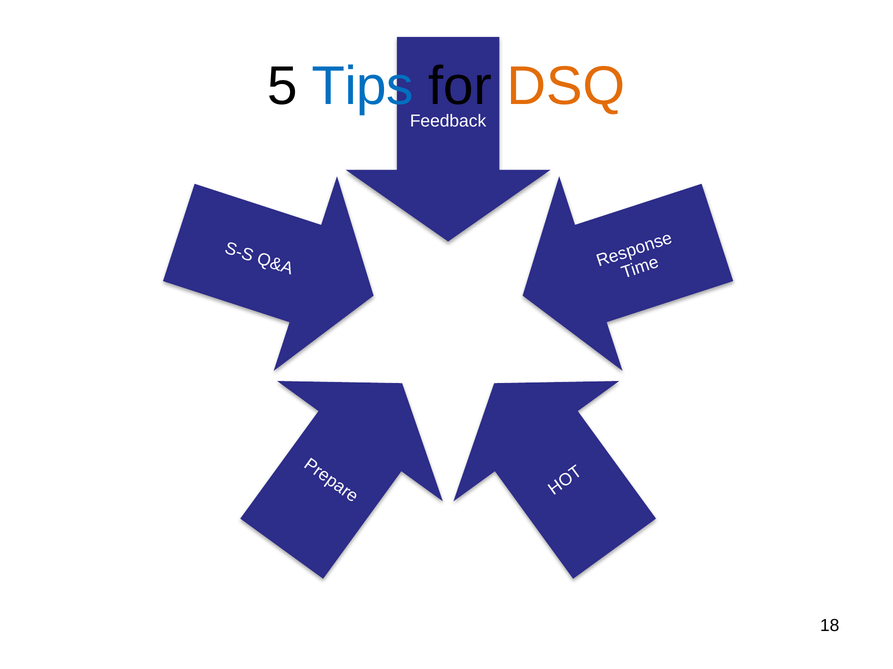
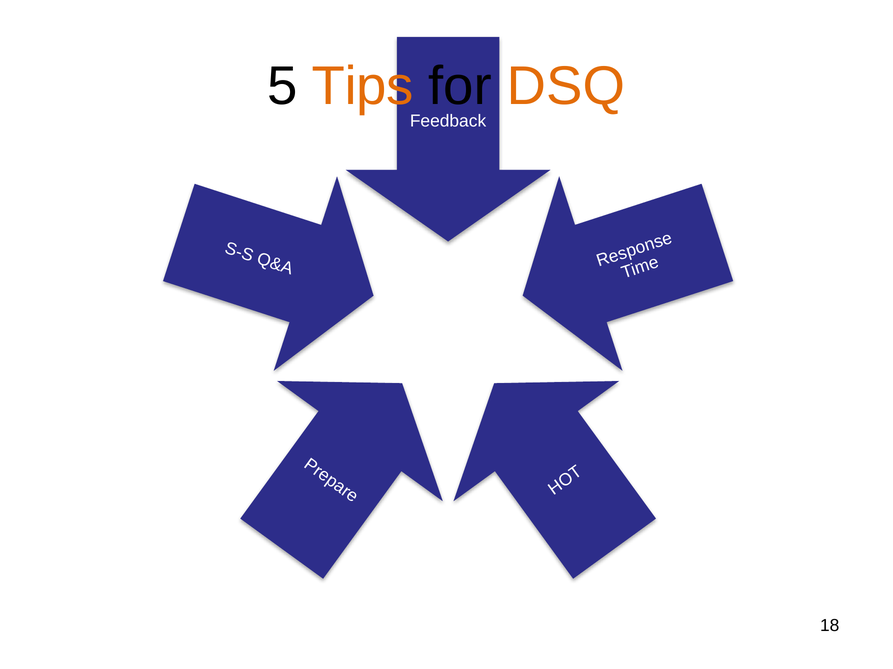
Tips colour: blue -> orange
